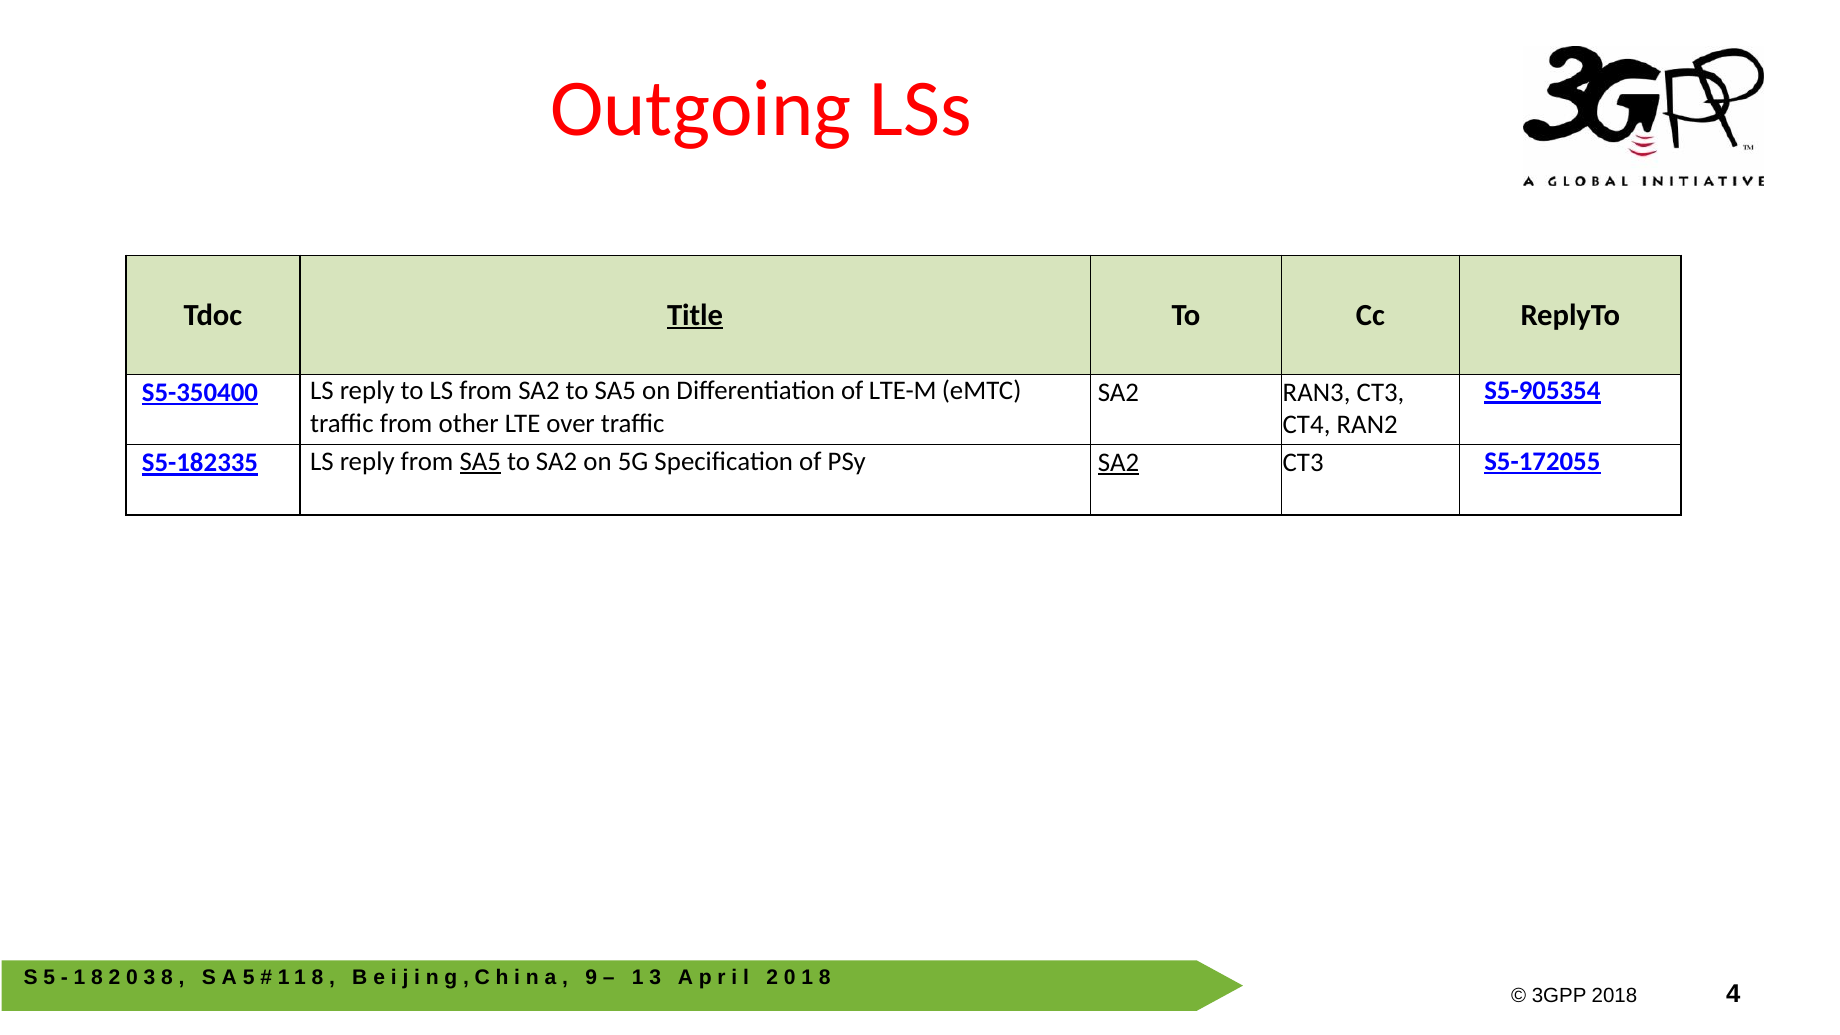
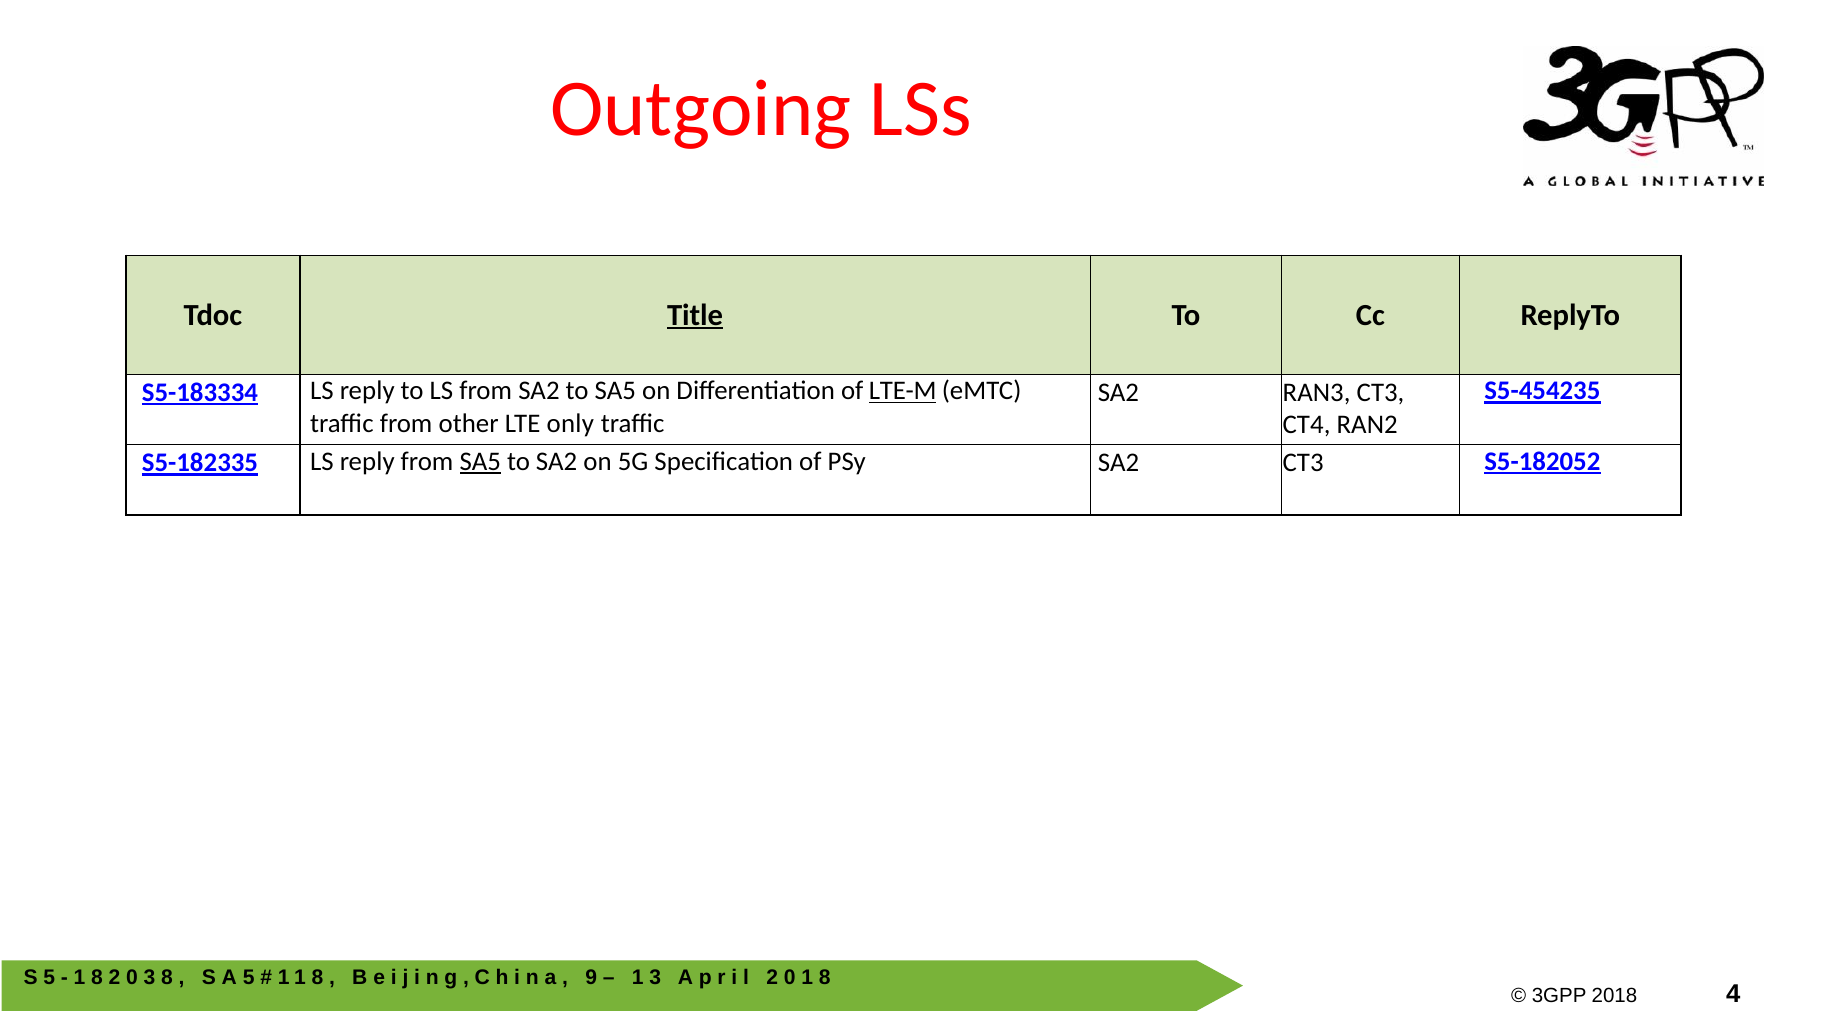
S5-905354: S5-905354 -> S5-454235
S5-350400: S5-350400 -> S5-183334
LTE-M underline: none -> present
over: over -> only
SA2 at (1118, 463) underline: present -> none
S5-172055: S5-172055 -> S5-182052
